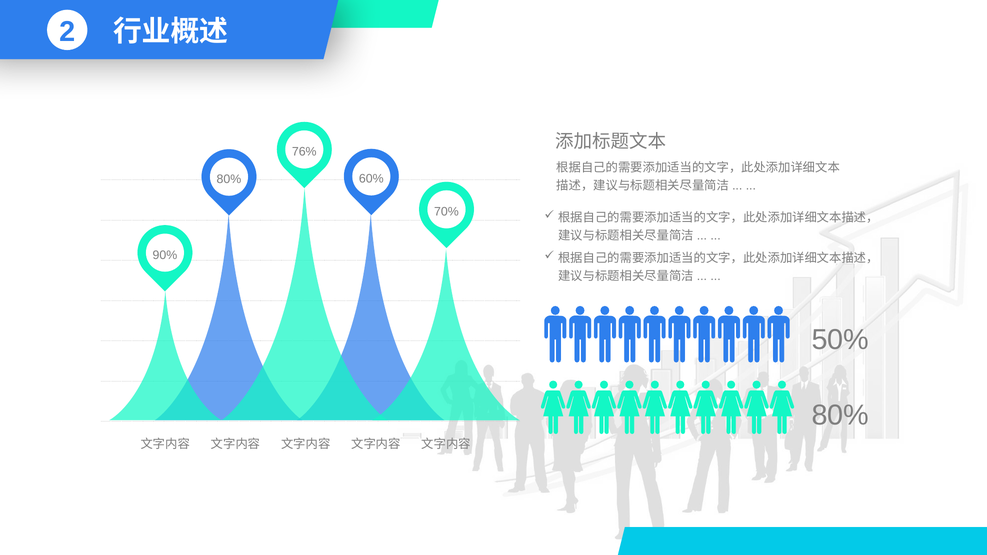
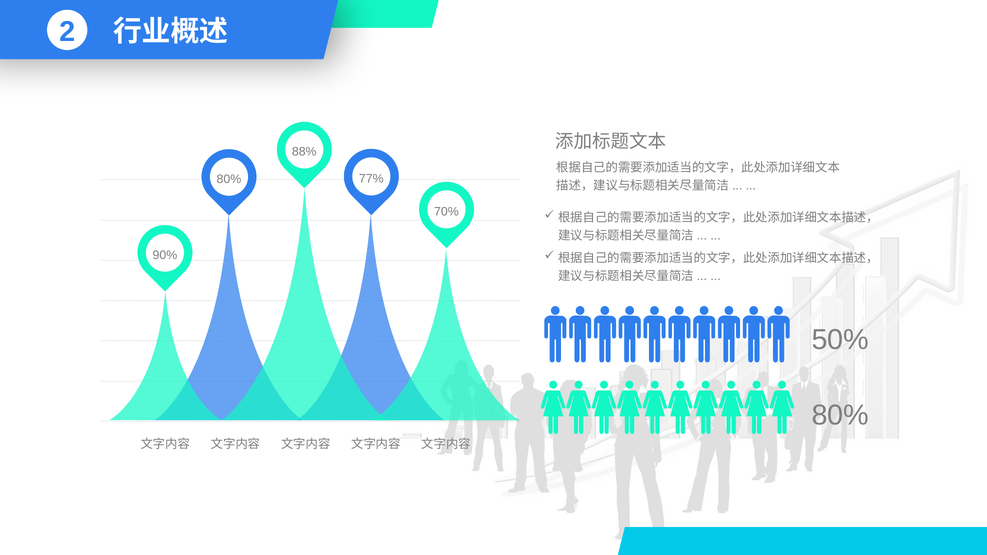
76%: 76% -> 88%
60%: 60% -> 77%
